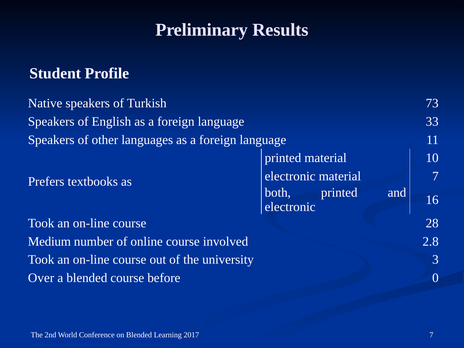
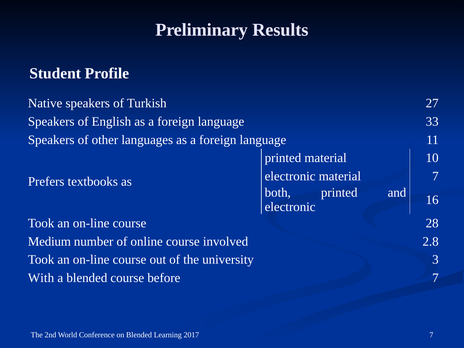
73: 73 -> 27
Over: Over -> With
before 0: 0 -> 7
